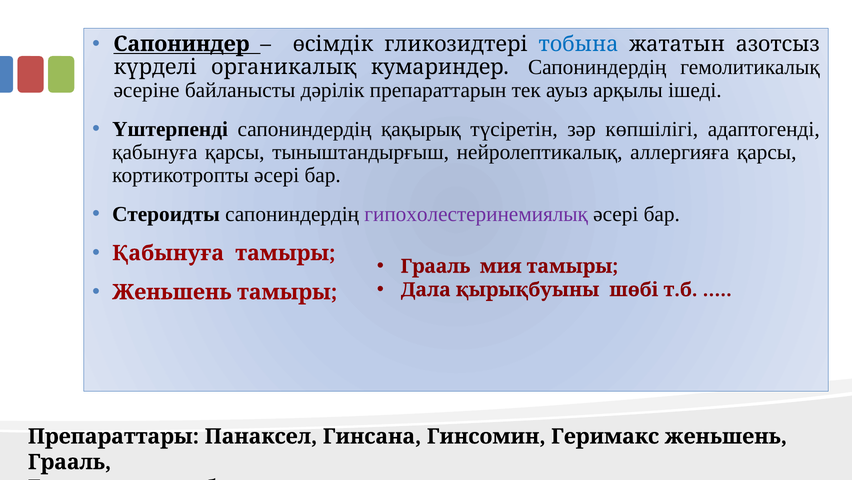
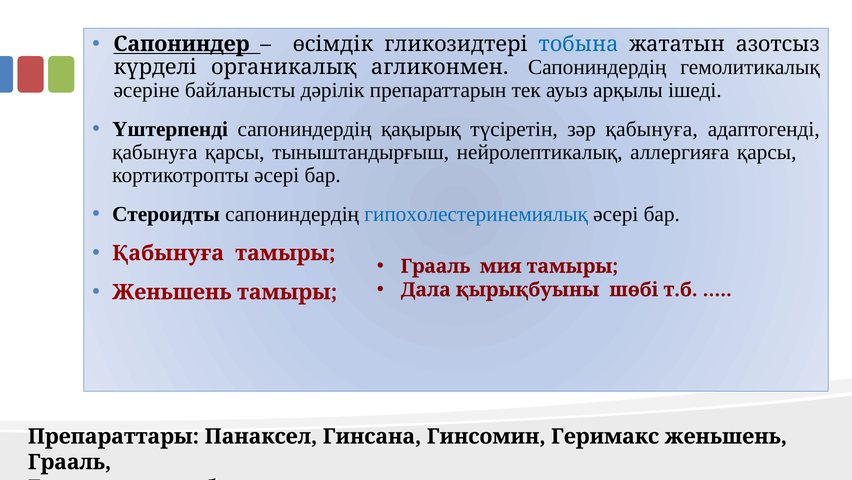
кумариндер: кумариндер -> агликонмен
зәр көпшілігі: көпшілігі -> қабынуға
гипохолестеринемиялық colour: purple -> blue
